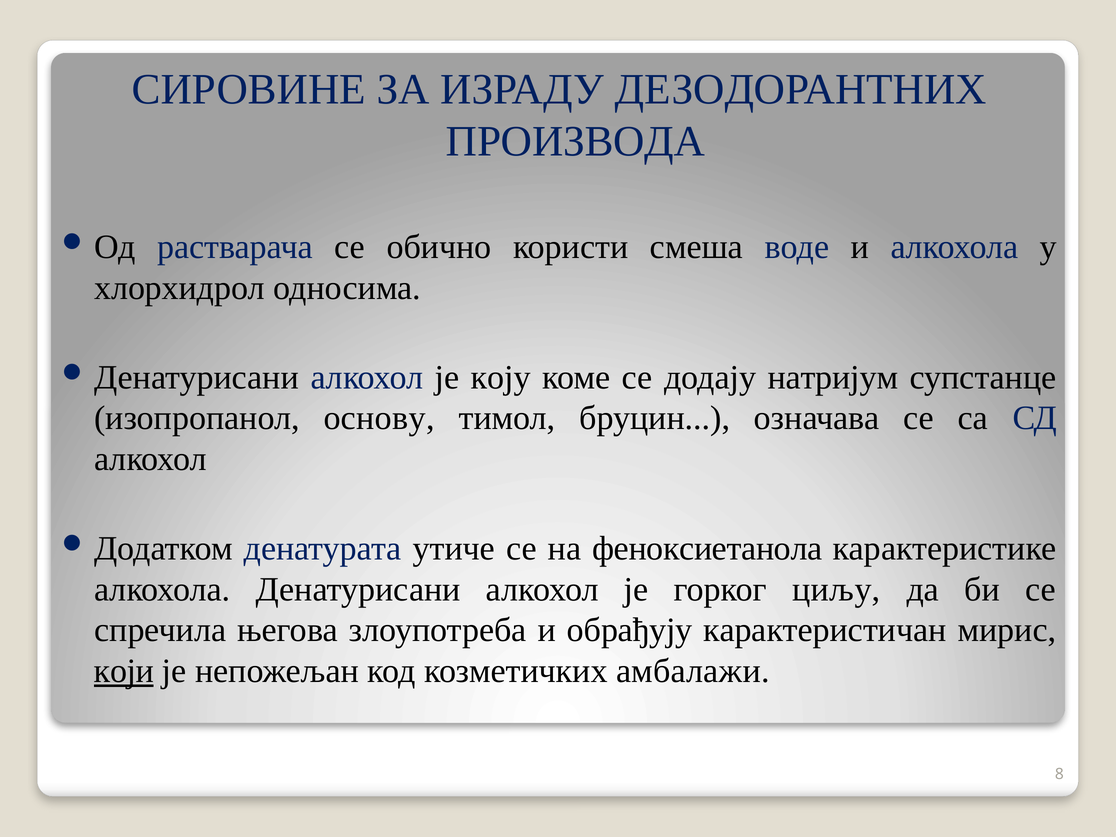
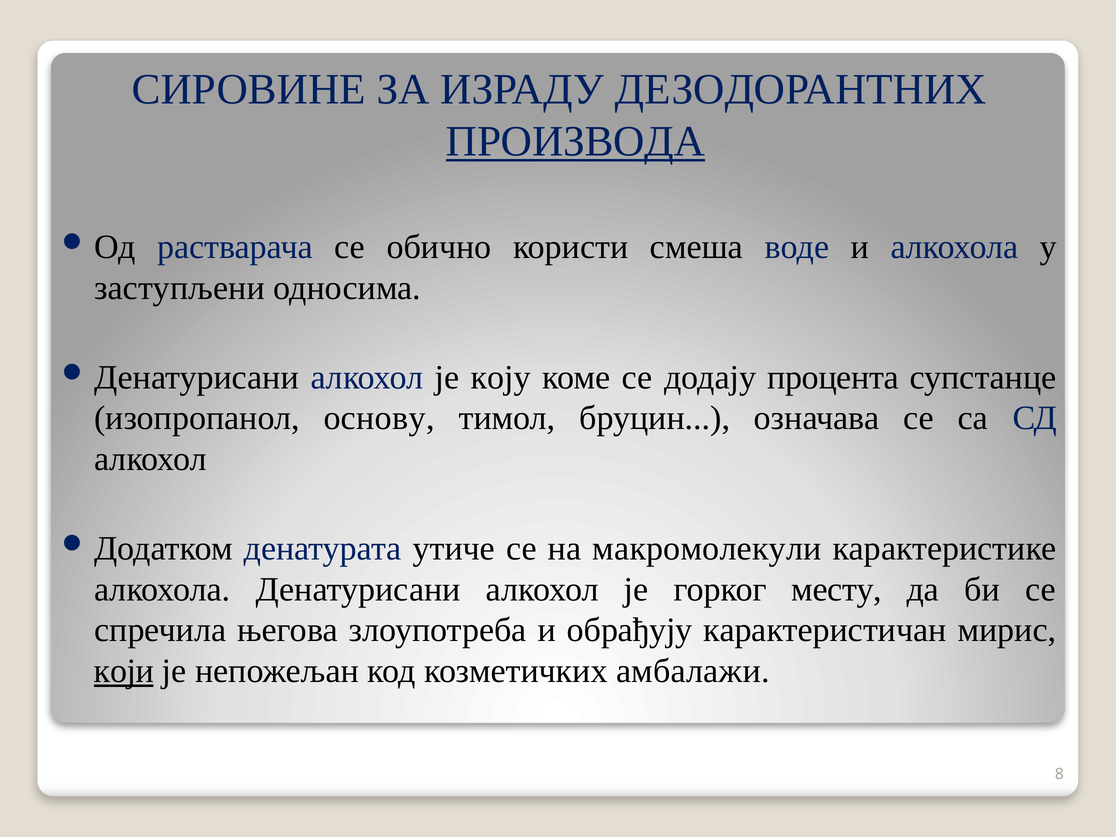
ПРОИЗВОДА underline: none -> present
хлорхидрол: хлорхидрол -> заступљени
натријум: натријум -> процента
феноксиетанола: феноксиетанола -> макромолекули
циљу: циљу -> месту
